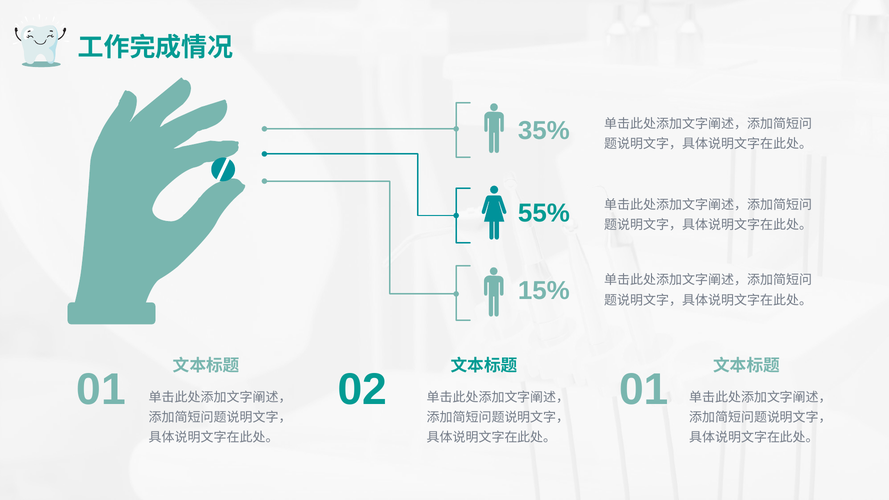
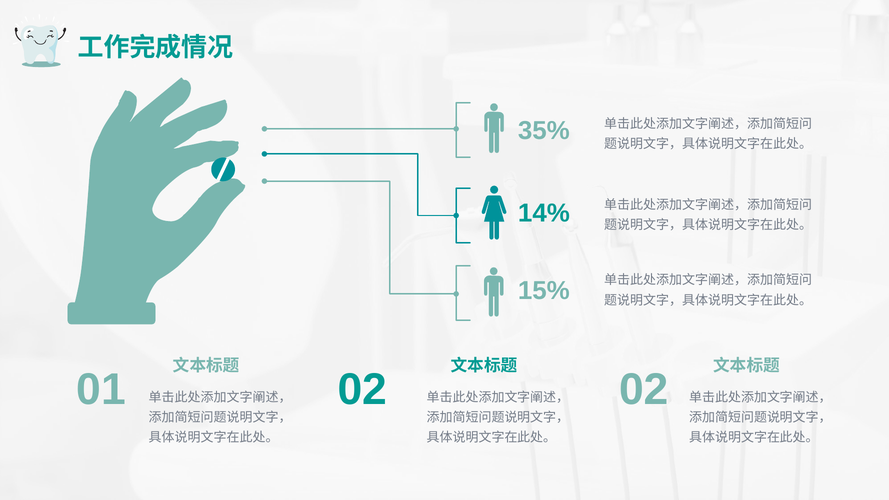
55%: 55% -> 14%
01 01: 01 -> 02
